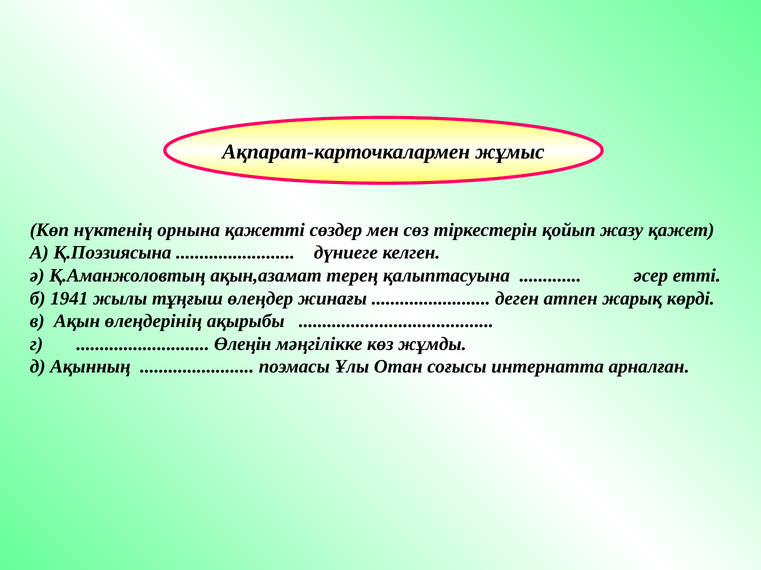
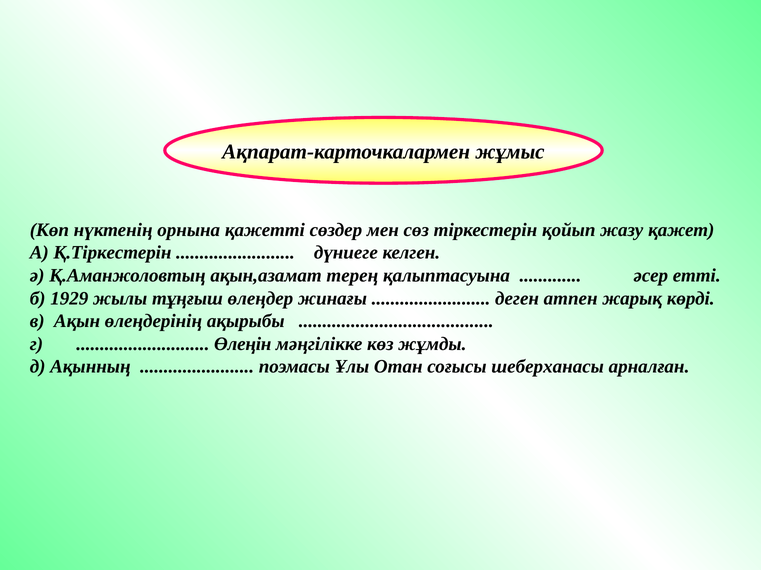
Қ.Поэзиясына: Қ.Поэзиясына -> Қ.Тіркестерін
1941: 1941 -> 1929
интернатта: интернатта -> шеберханасы
